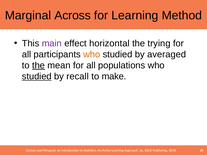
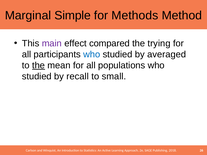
Across: Across -> Simple
for Learning: Learning -> Methods
horizontal: horizontal -> compared
who at (92, 54) colour: orange -> blue
studied at (37, 77) underline: present -> none
make: make -> small
